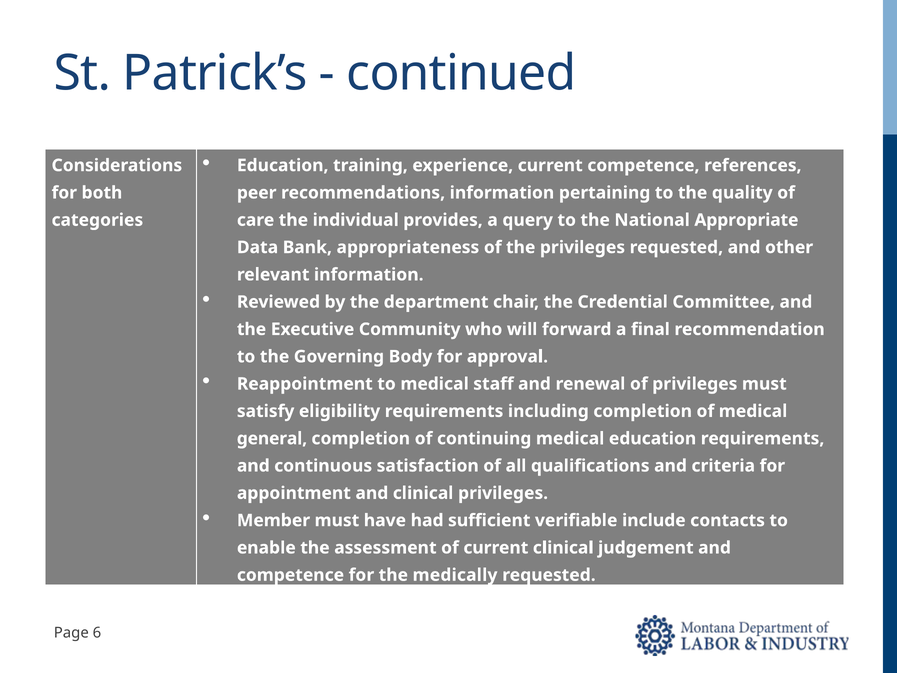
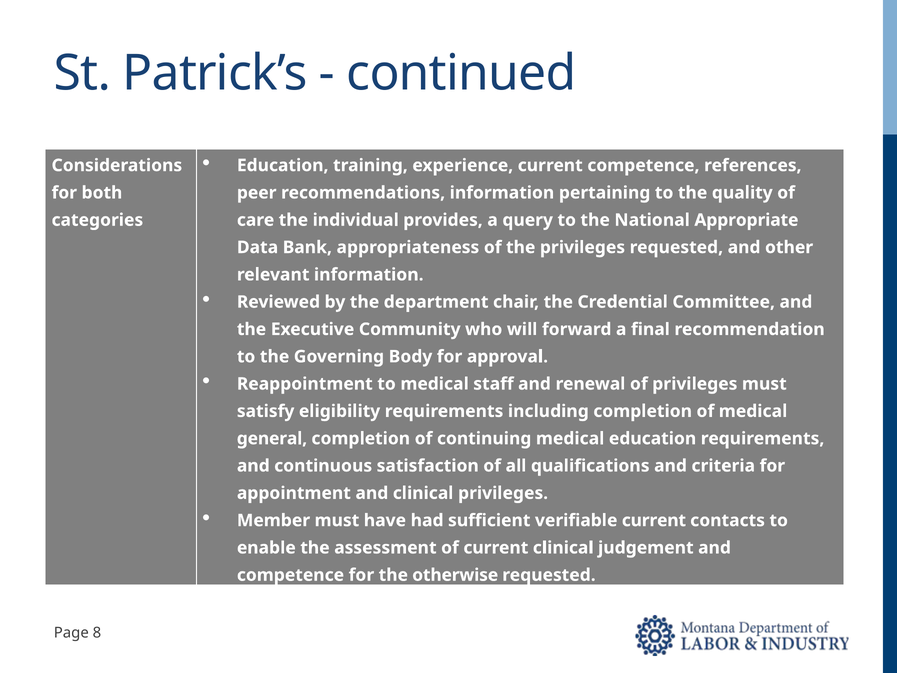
verifiable include: include -> current
medically: medically -> otherwise
6: 6 -> 8
